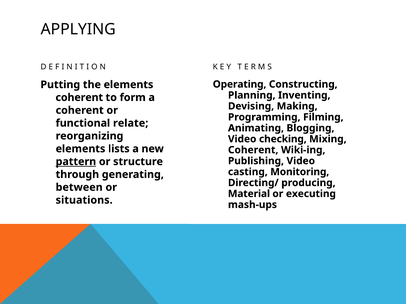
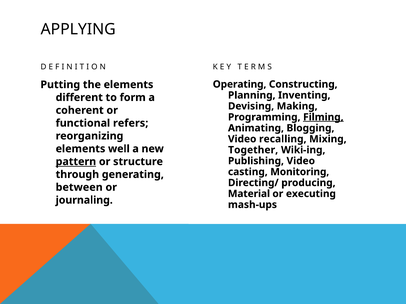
coherent at (79, 98): coherent -> different
Filming underline: none -> present
relate: relate -> refers
checking: checking -> recalling
lists: lists -> well
Coherent at (253, 150): Coherent -> Together
situations: situations -> journaling
